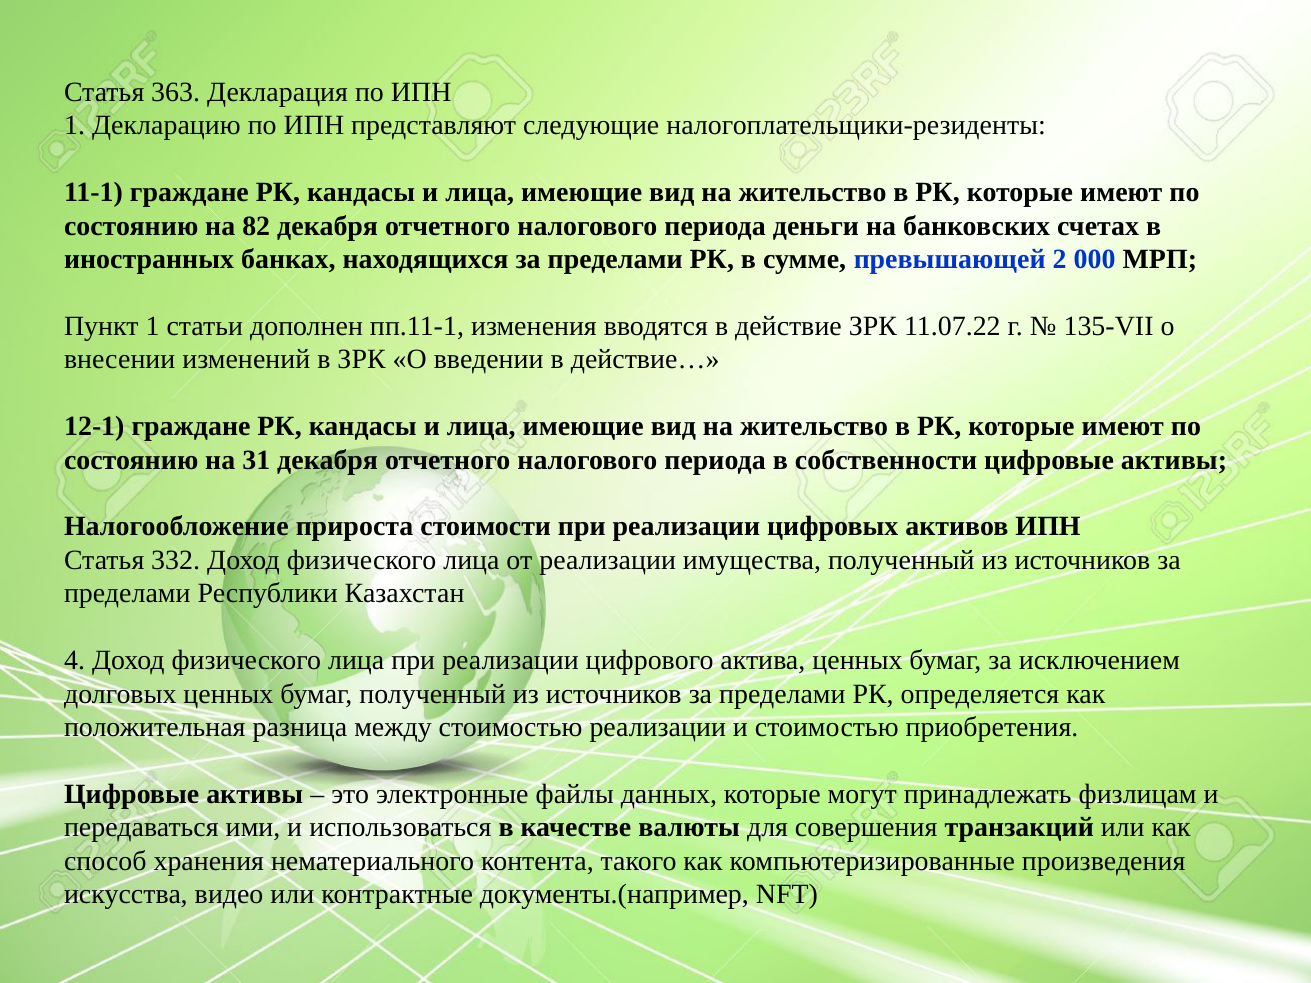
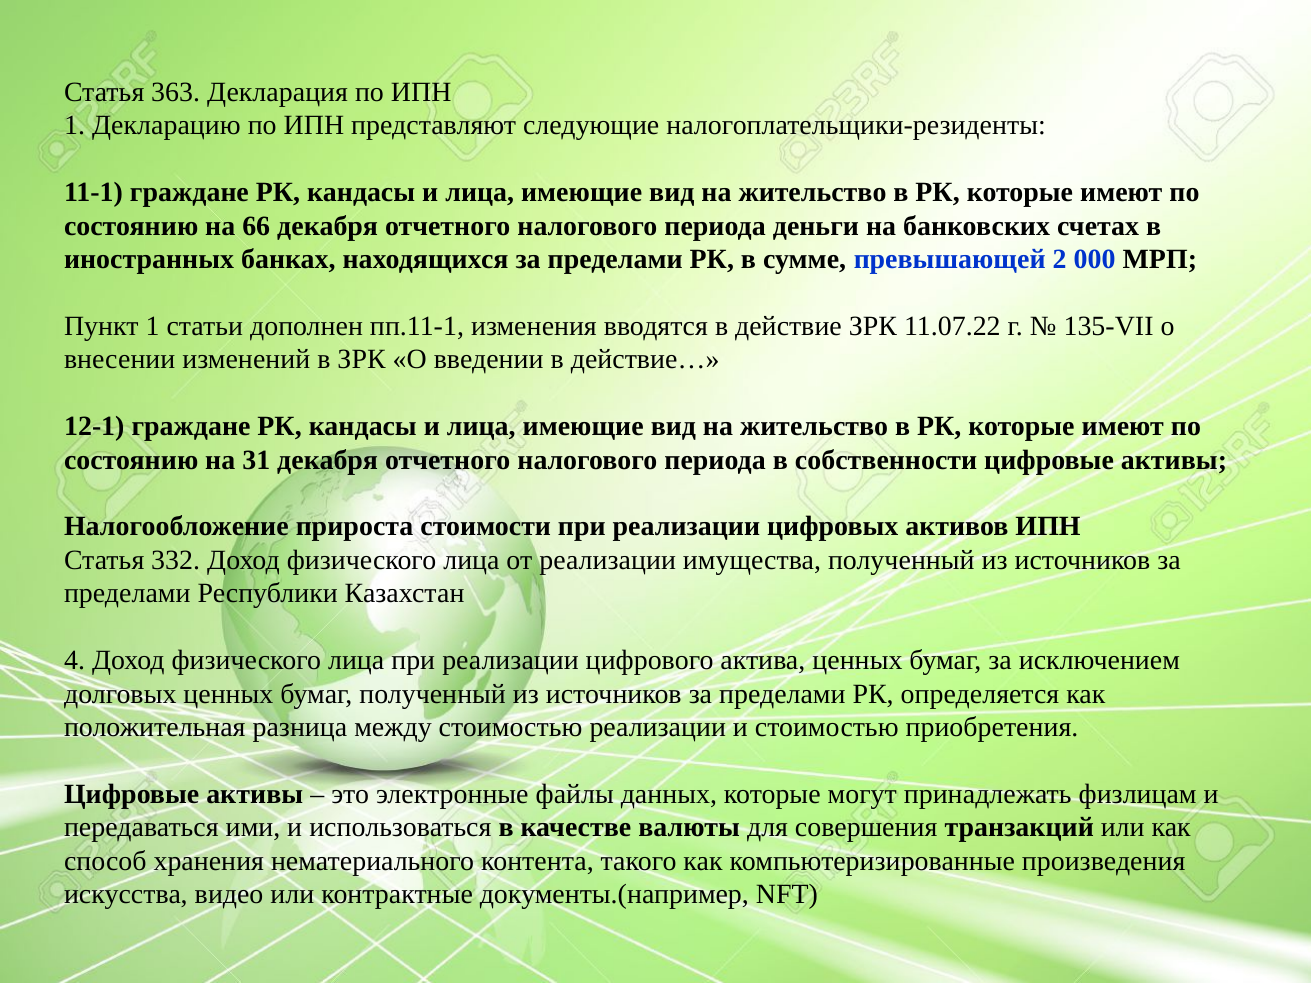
82: 82 -> 66
